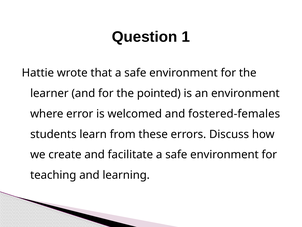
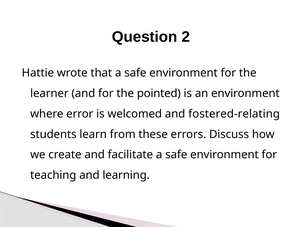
1: 1 -> 2
fostered-females: fostered-females -> fostered-relating
